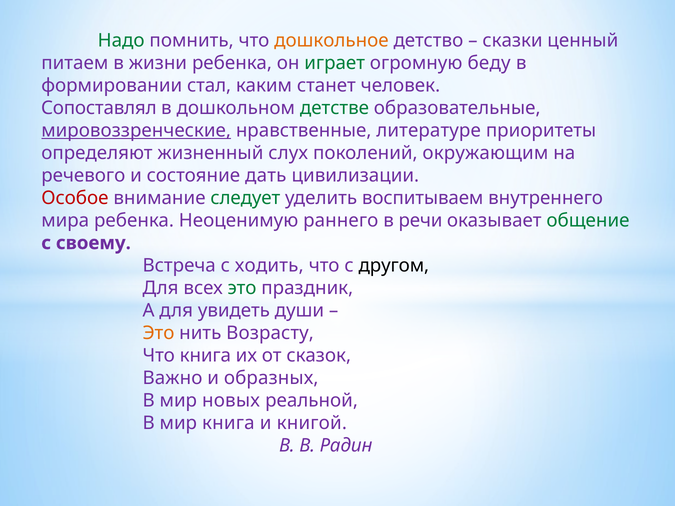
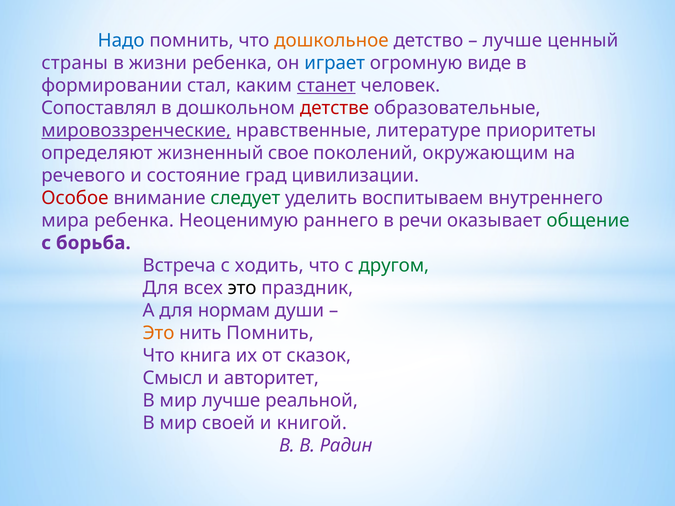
Надо colour: green -> blue
сказки at (513, 41): сказки -> лучше
питаем: питаем -> страны
играет colour: green -> blue
беду: беду -> виде
станет underline: none -> present
детстве colour: green -> red
слух: слух -> свое
дать: дать -> град
своему: своему -> борьба
другом colour: black -> green
это at (242, 288) colour: green -> black
увидеть: увидеть -> нормам
нить Возрасту: Возрасту -> Помнить
Важно: Важно -> Смысл
образных: образных -> авторитет
мир новых: новых -> лучше
мир книга: книга -> своей
